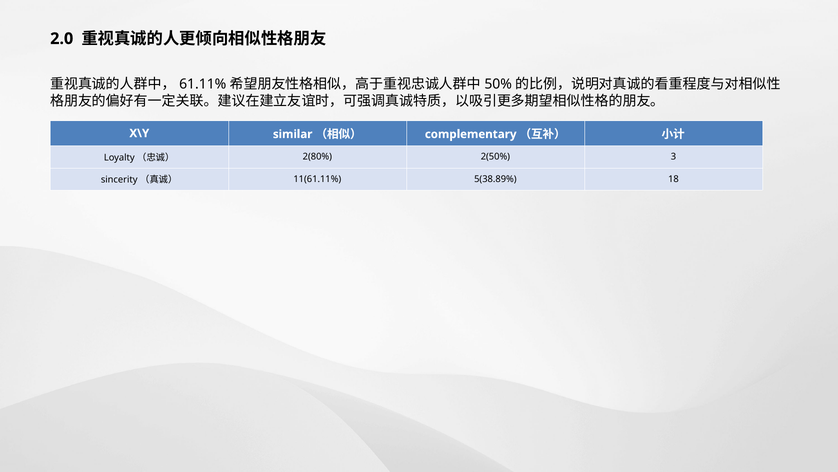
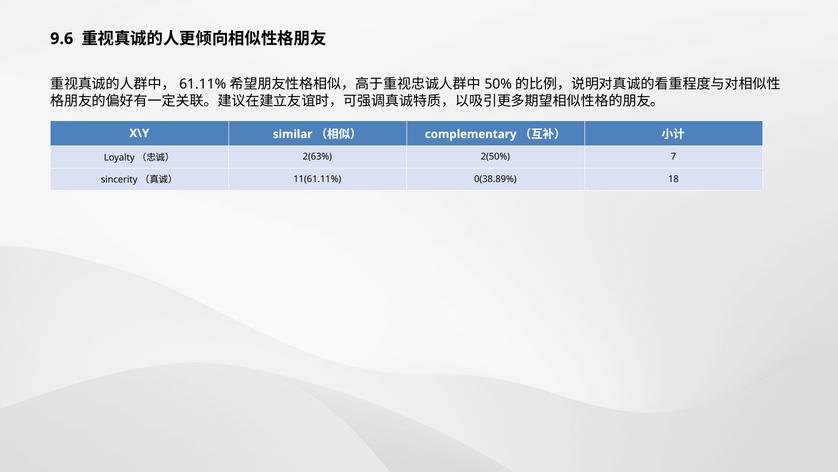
2.0: 2.0 -> 9.6
2(80%: 2(80% -> 2(63%
3: 3 -> 7
5(38.89%: 5(38.89% -> 0(38.89%
